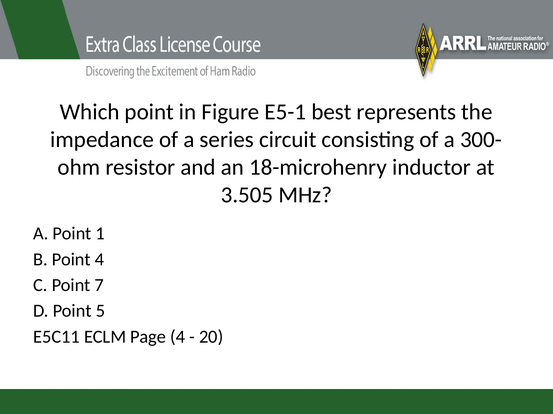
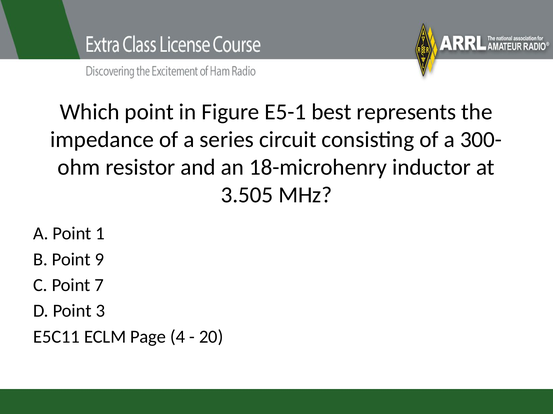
Point 4: 4 -> 9
5: 5 -> 3
